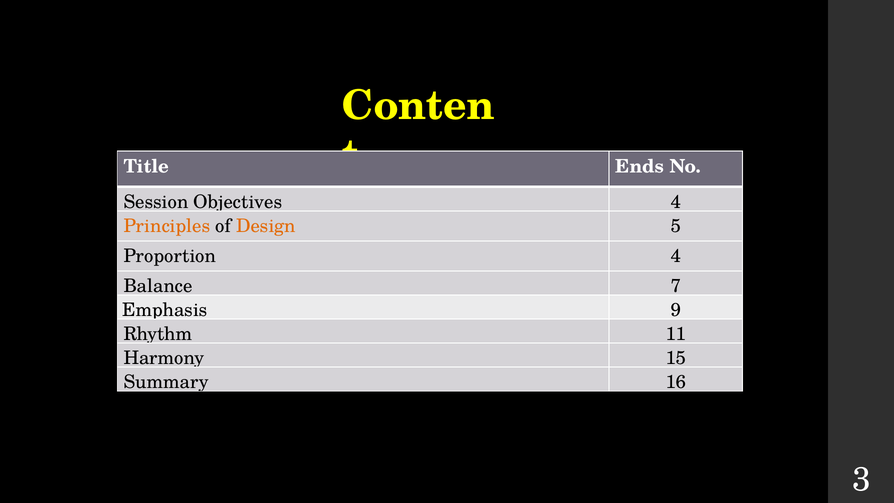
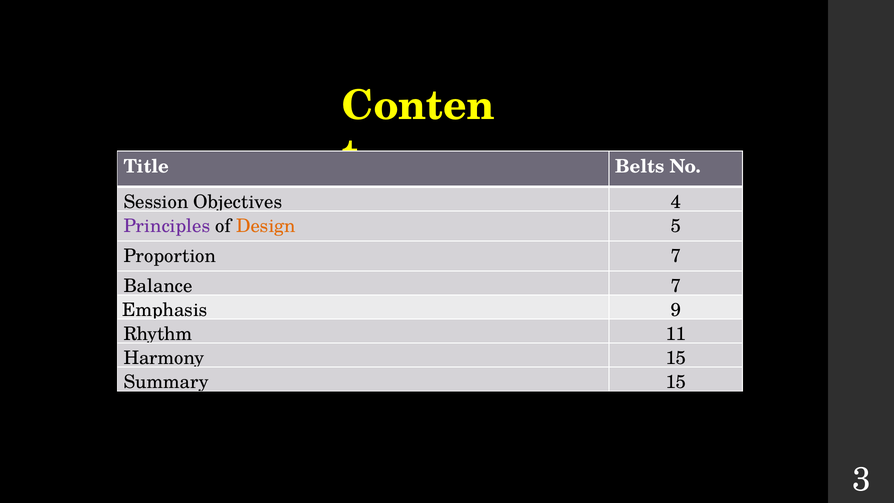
Ends: Ends -> Belts
Principles colour: orange -> purple
Proportion 4: 4 -> 7
Summary 16: 16 -> 15
